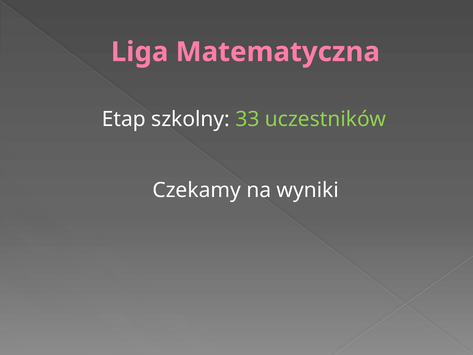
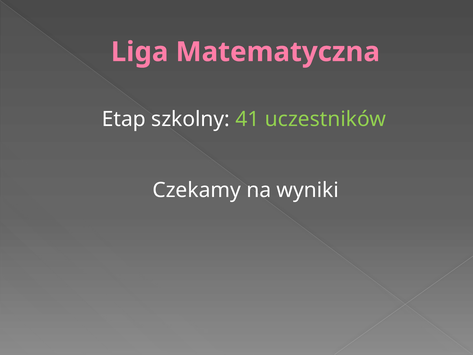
33: 33 -> 41
